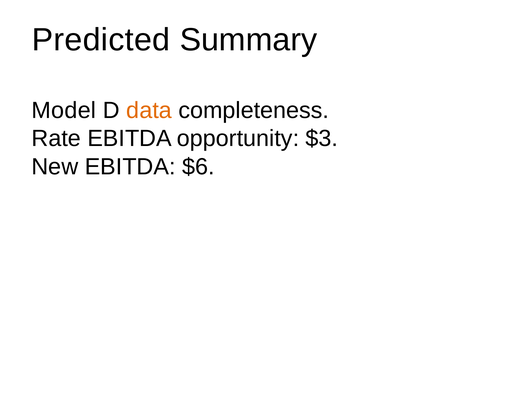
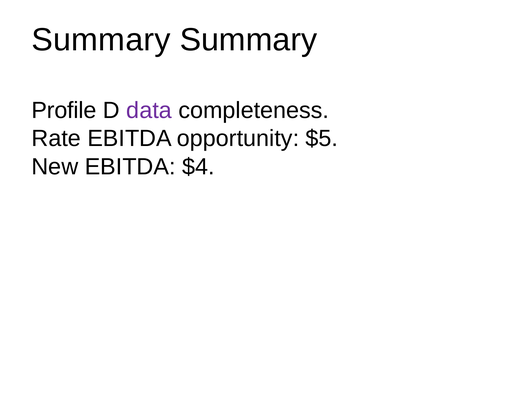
Predicted at (101, 40): Predicted -> Summary
Model: Model -> Profile
data colour: orange -> purple
$3: $3 -> $5
$6: $6 -> $4
